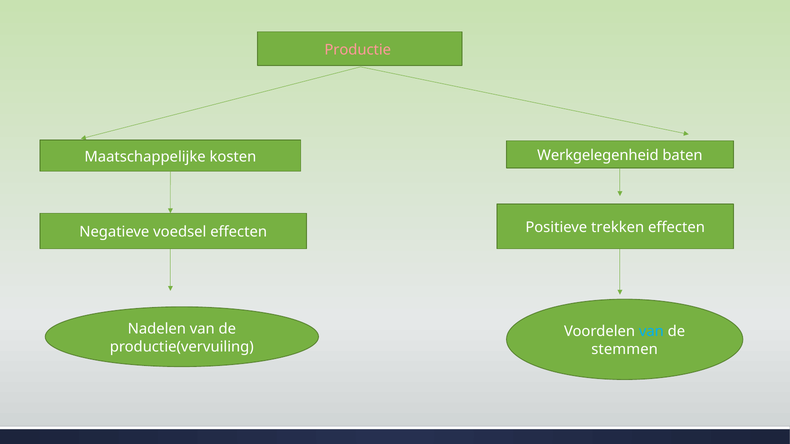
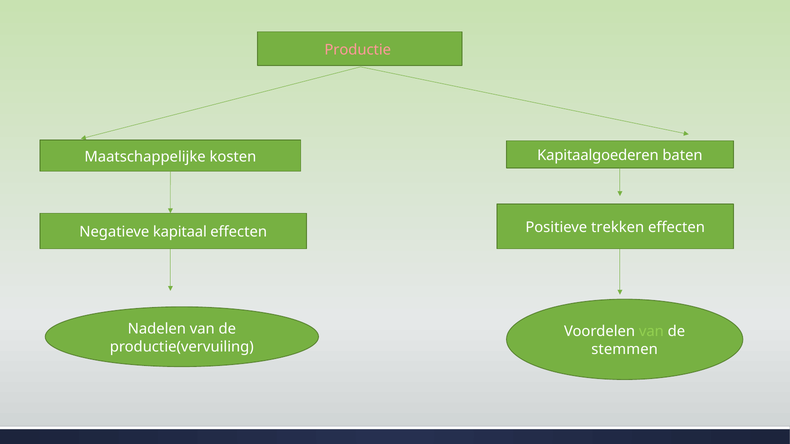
Werkgelegenheid: Werkgelegenheid -> Kapitaalgoederen
voedsel: voedsel -> kapitaal
van at (651, 332) colour: light blue -> light green
